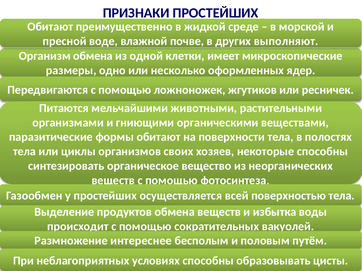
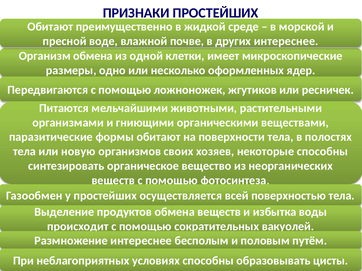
других выполняют: выполняют -> интереснее
циклы: циклы -> новую
